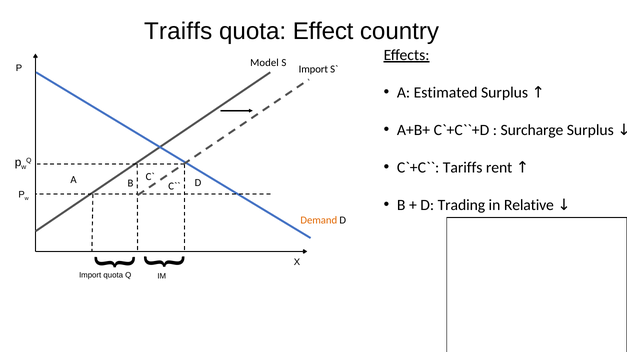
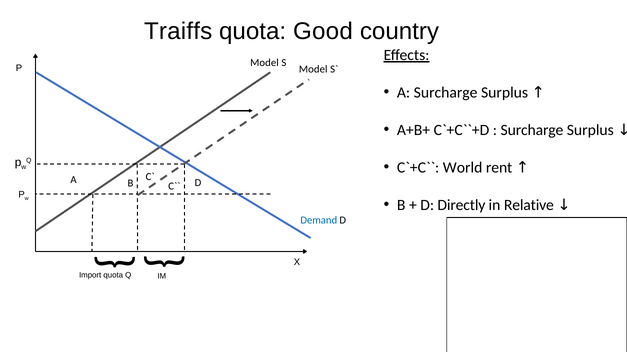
Effect: Effect -> Good
Import at (313, 69): Import -> Model
A Estimated: Estimated -> Surcharge
Tariffs: Tariffs -> World
Trading: Trading -> Directly
Demand colour: orange -> blue
